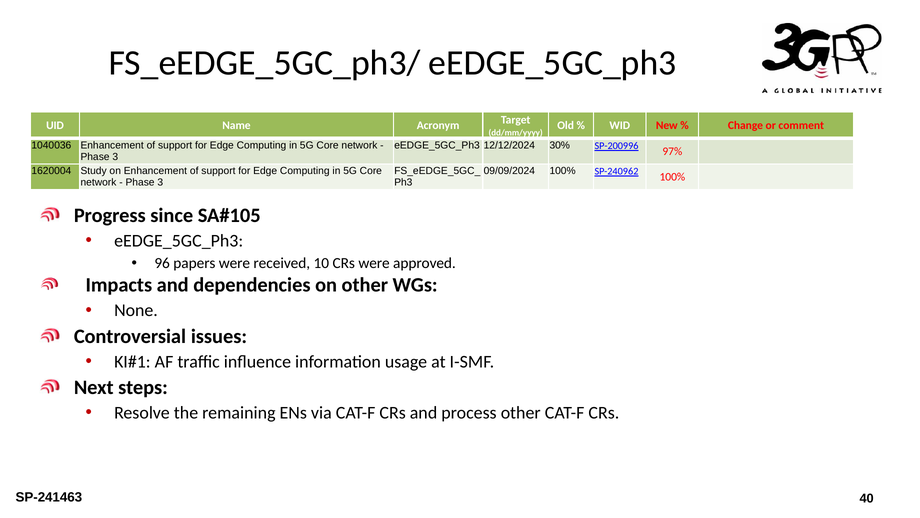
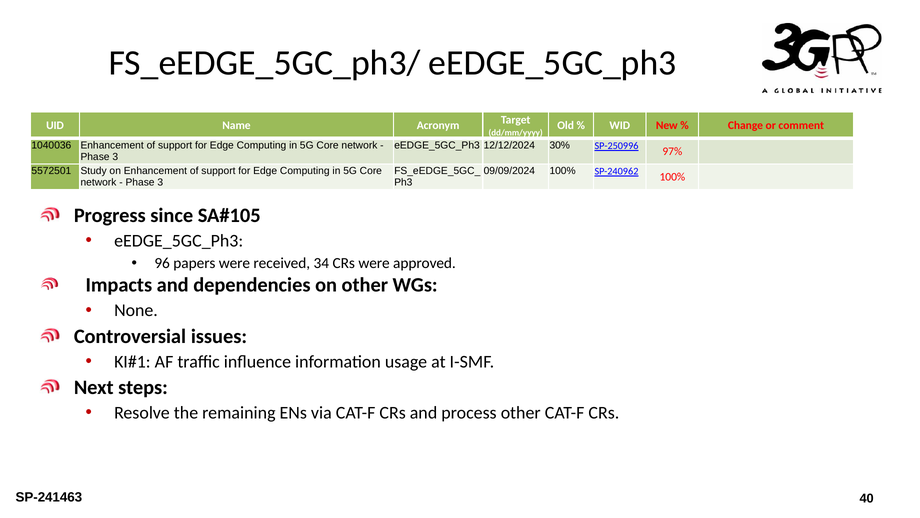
SP-200996: SP-200996 -> SP-250996
1620004: 1620004 -> 5572501
10: 10 -> 34
